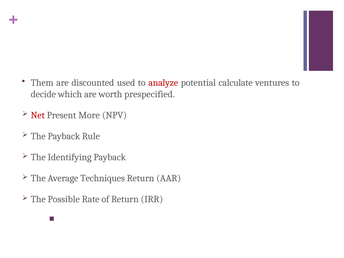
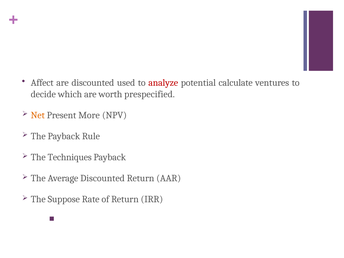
Them: Them -> Affect
Net colour: red -> orange
Identifying: Identifying -> Techniques
Average Techniques: Techniques -> Discounted
Possible: Possible -> Suppose
